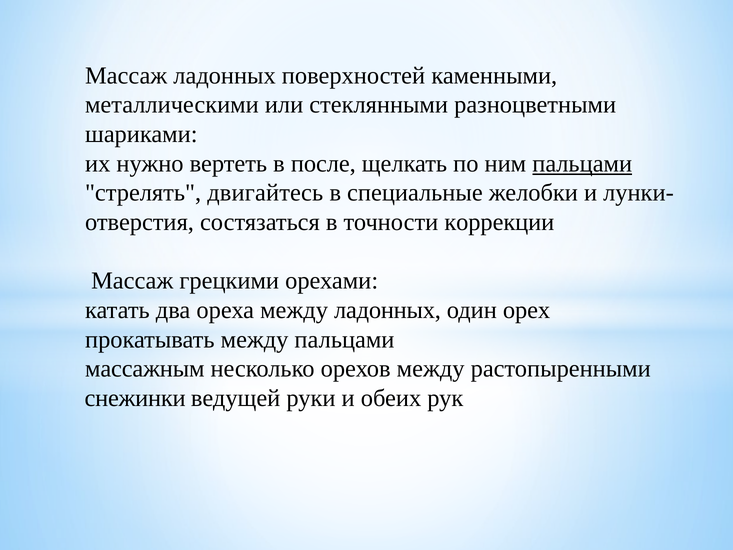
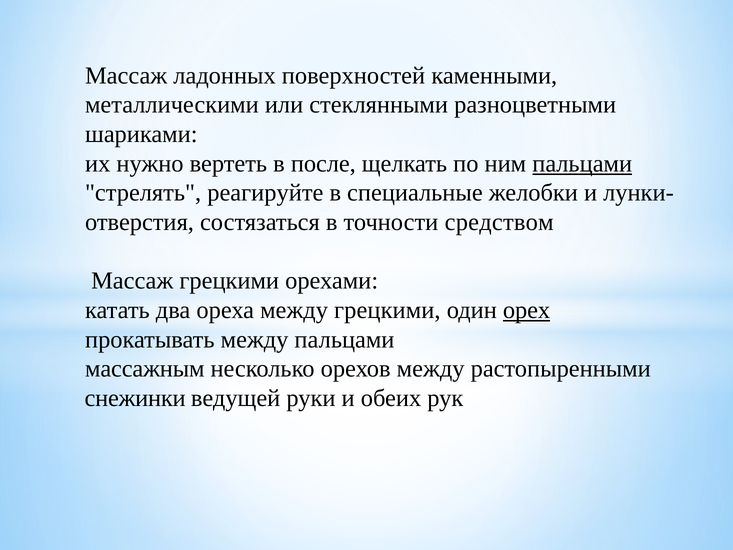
двигайтесь: двигайтесь -> реагируйте
коррекции: коррекции -> средством
между ладонных: ладонных -> грецкими
орех underline: none -> present
